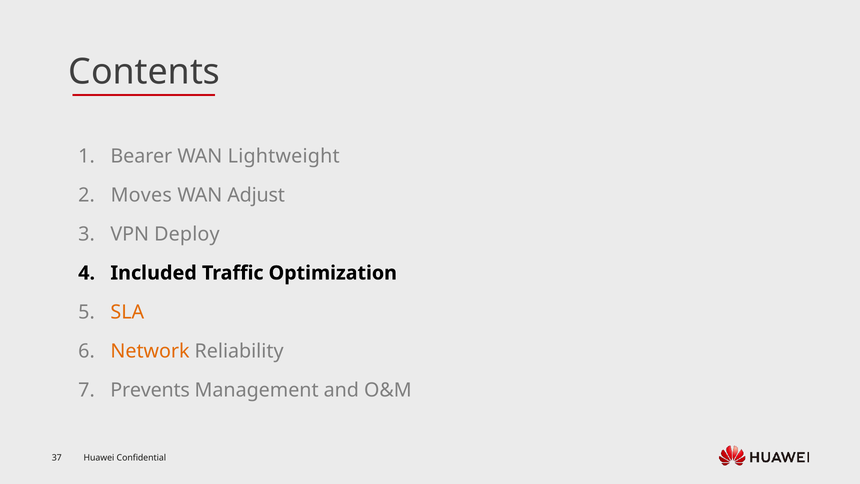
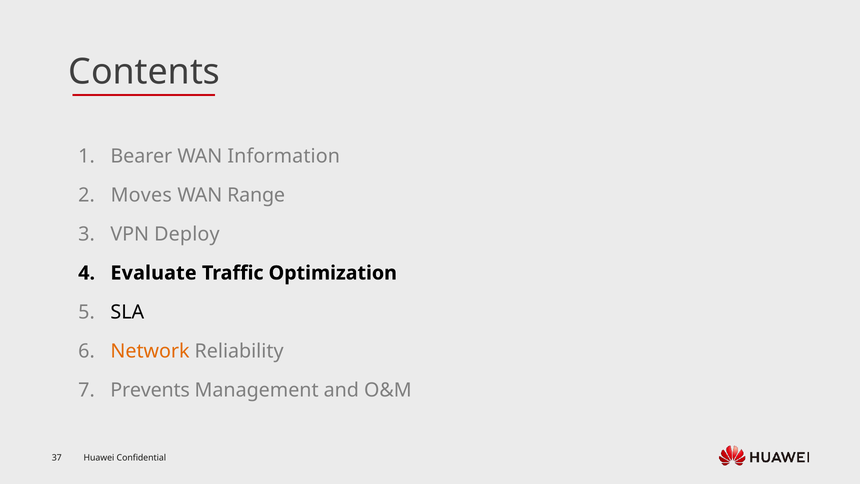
Lightweight: Lightweight -> Information
Adjust: Adjust -> Range
Included: Included -> Evaluate
SLA colour: orange -> black
